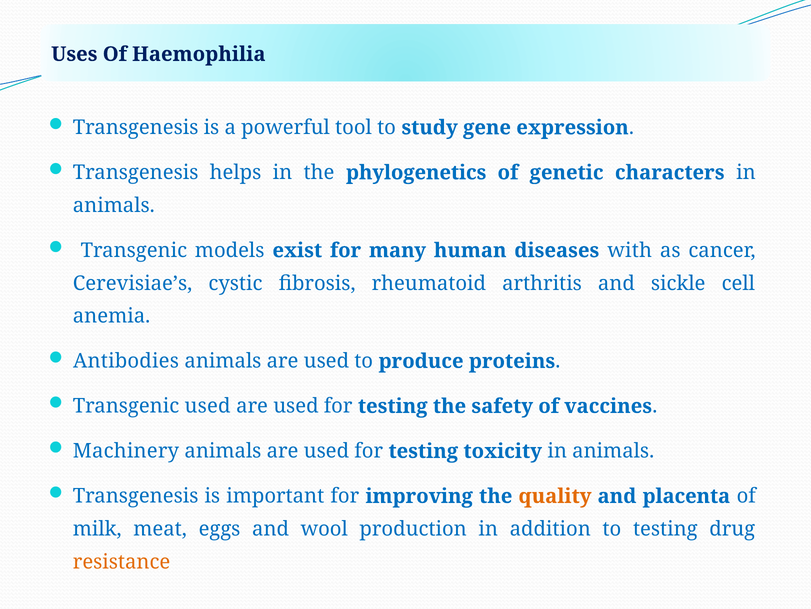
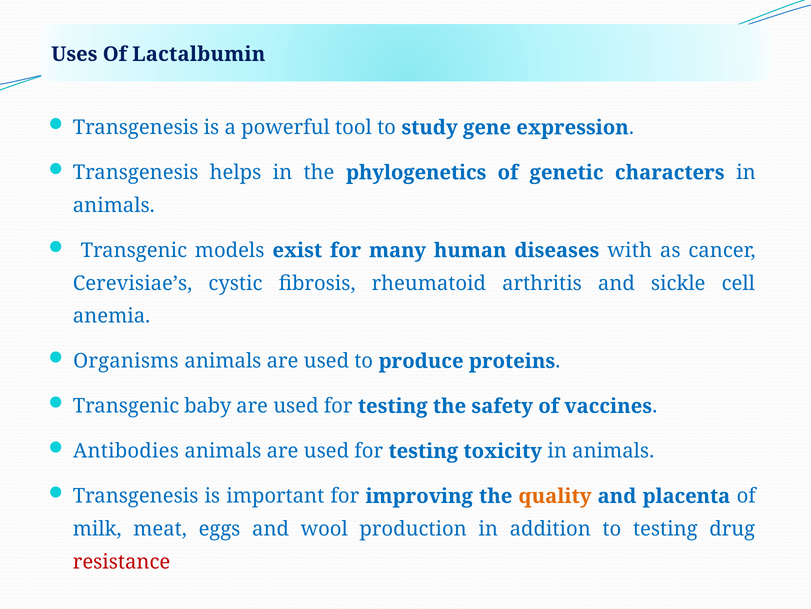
Haemophilia: Haemophilia -> Lactalbumin
Antibodies: Antibodies -> Organisms
Transgenic used: used -> baby
Machinery: Machinery -> Antibodies
resistance colour: orange -> red
